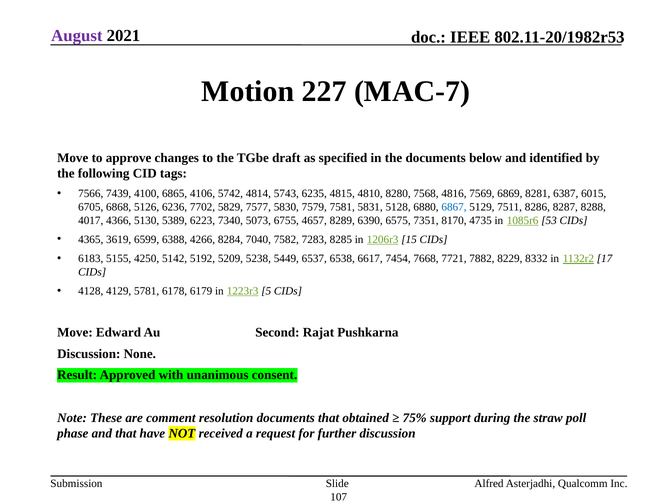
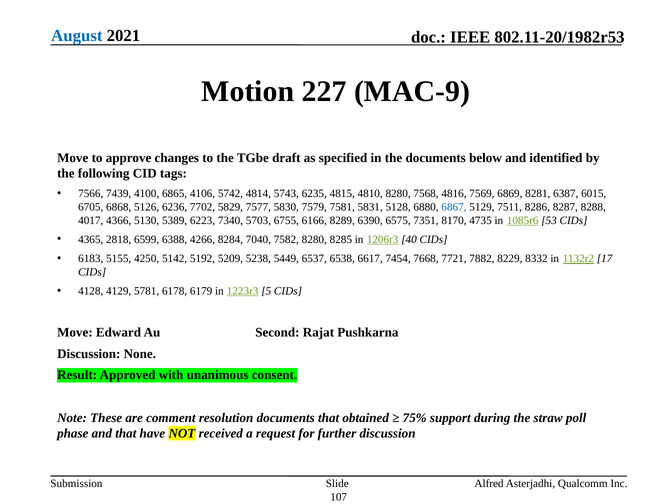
August colour: purple -> blue
MAC-7: MAC-7 -> MAC-9
5073: 5073 -> 5703
4657: 4657 -> 6166
3619: 3619 -> 2818
7582 7283: 7283 -> 8280
15: 15 -> 40
